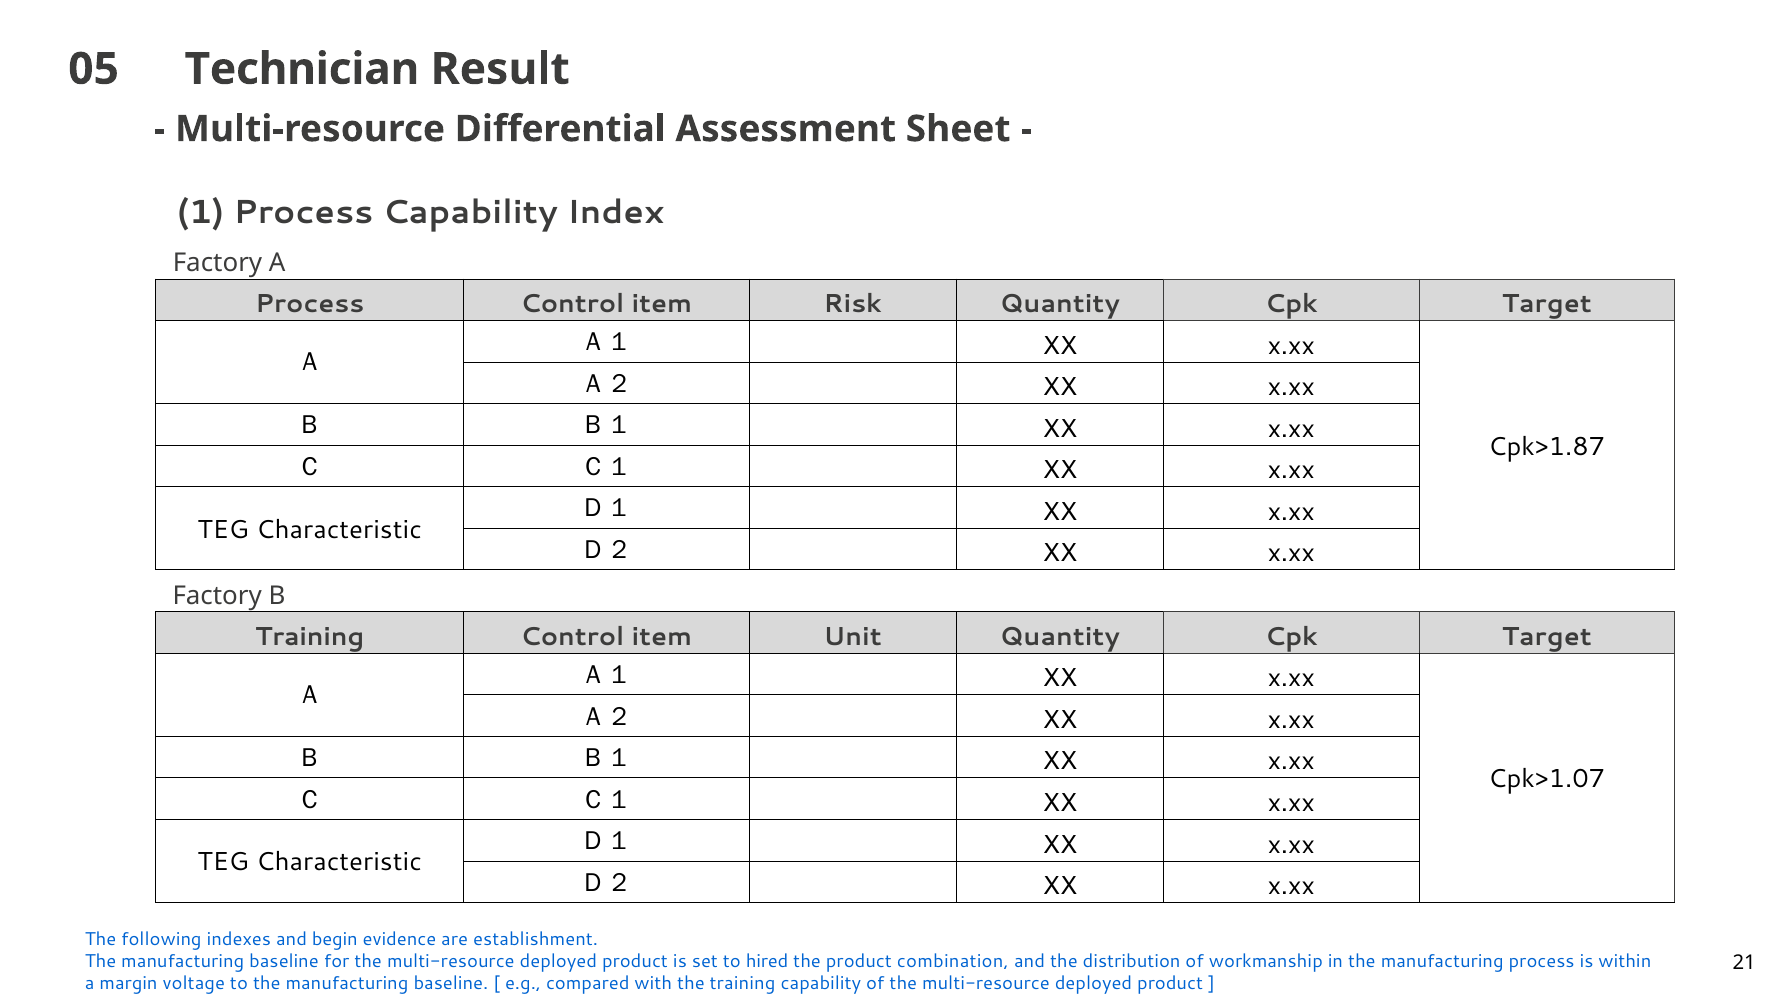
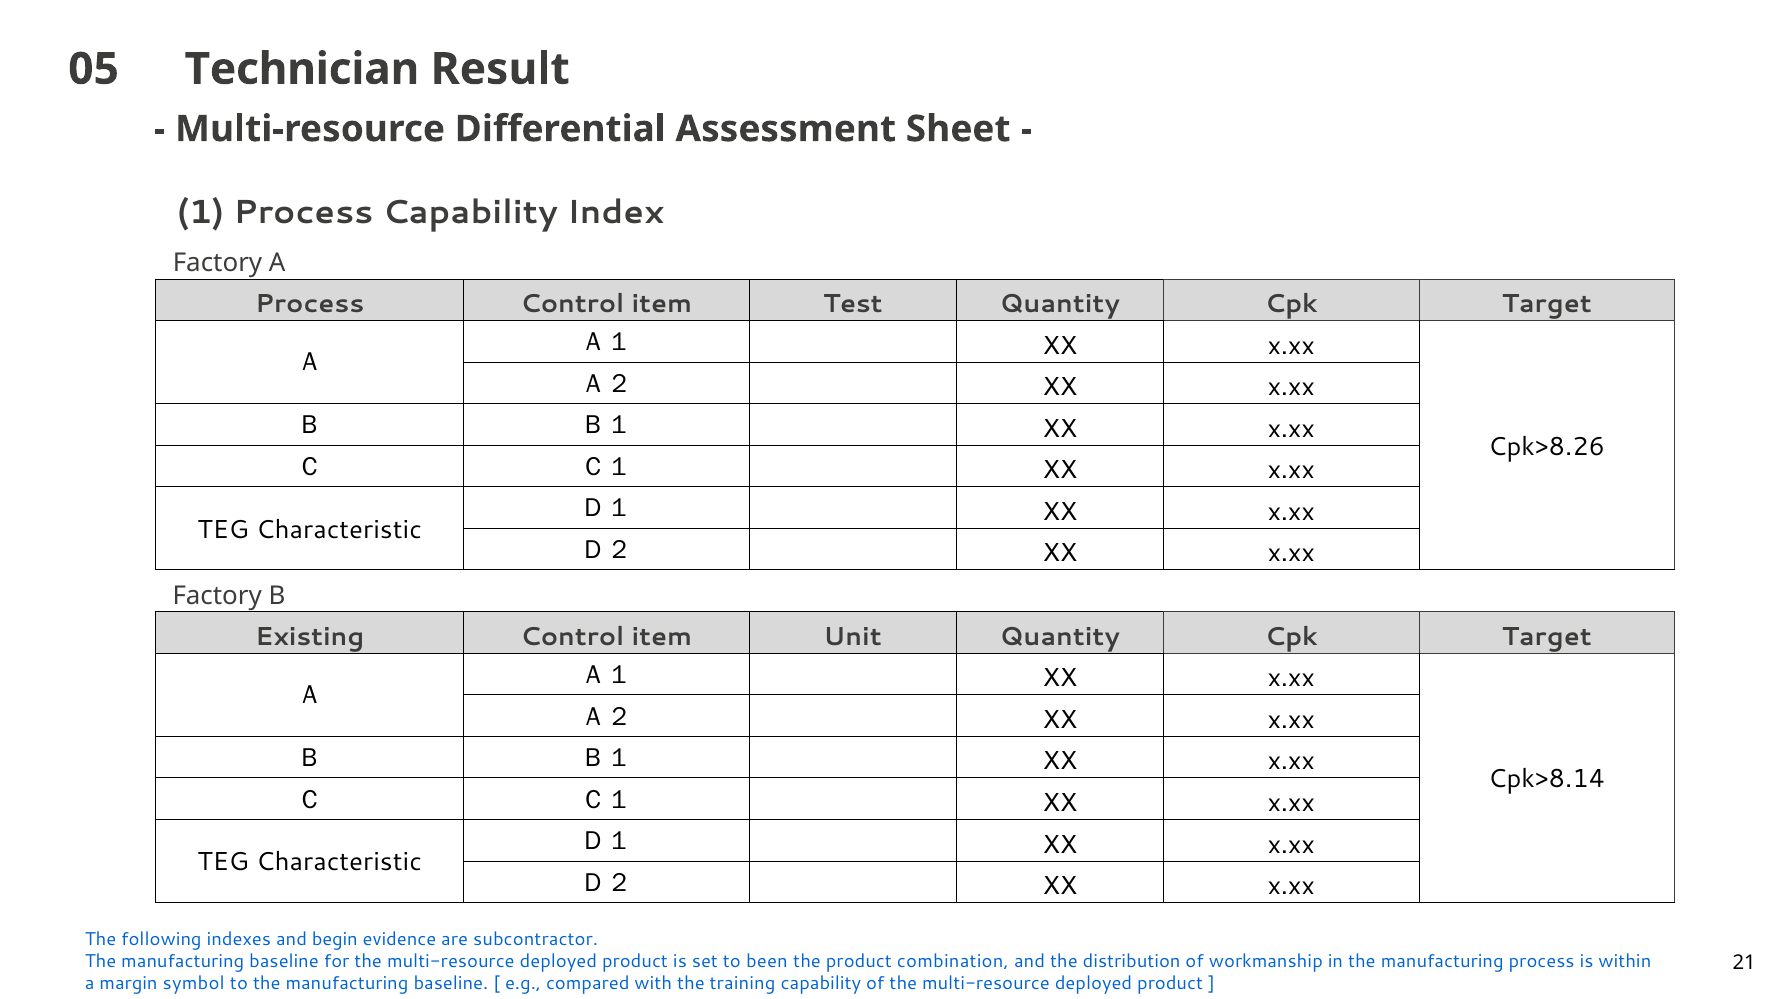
Risk: Risk -> Test
Cpk>1.87: Cpk>1.87 -> Cpk>8.26
Training at (310, 637): Training -> Existing
Cpk>1.07: Cpk>1.07 -> Cpk>8.14
establishment: establishment -> subcontractor
hired: hired -> been
voltage: voltage -> symbol
